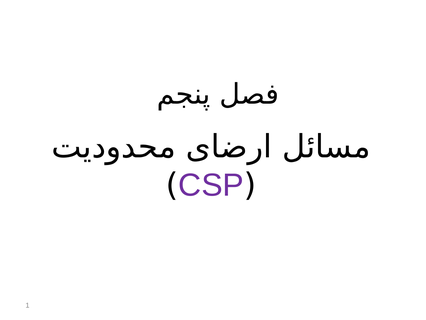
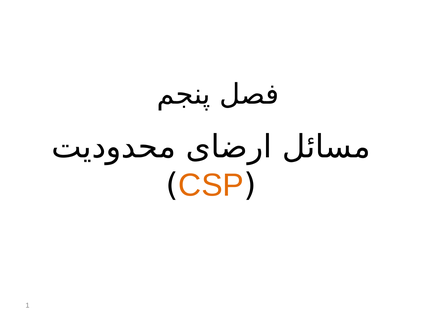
CSP colour: purple -> orange
